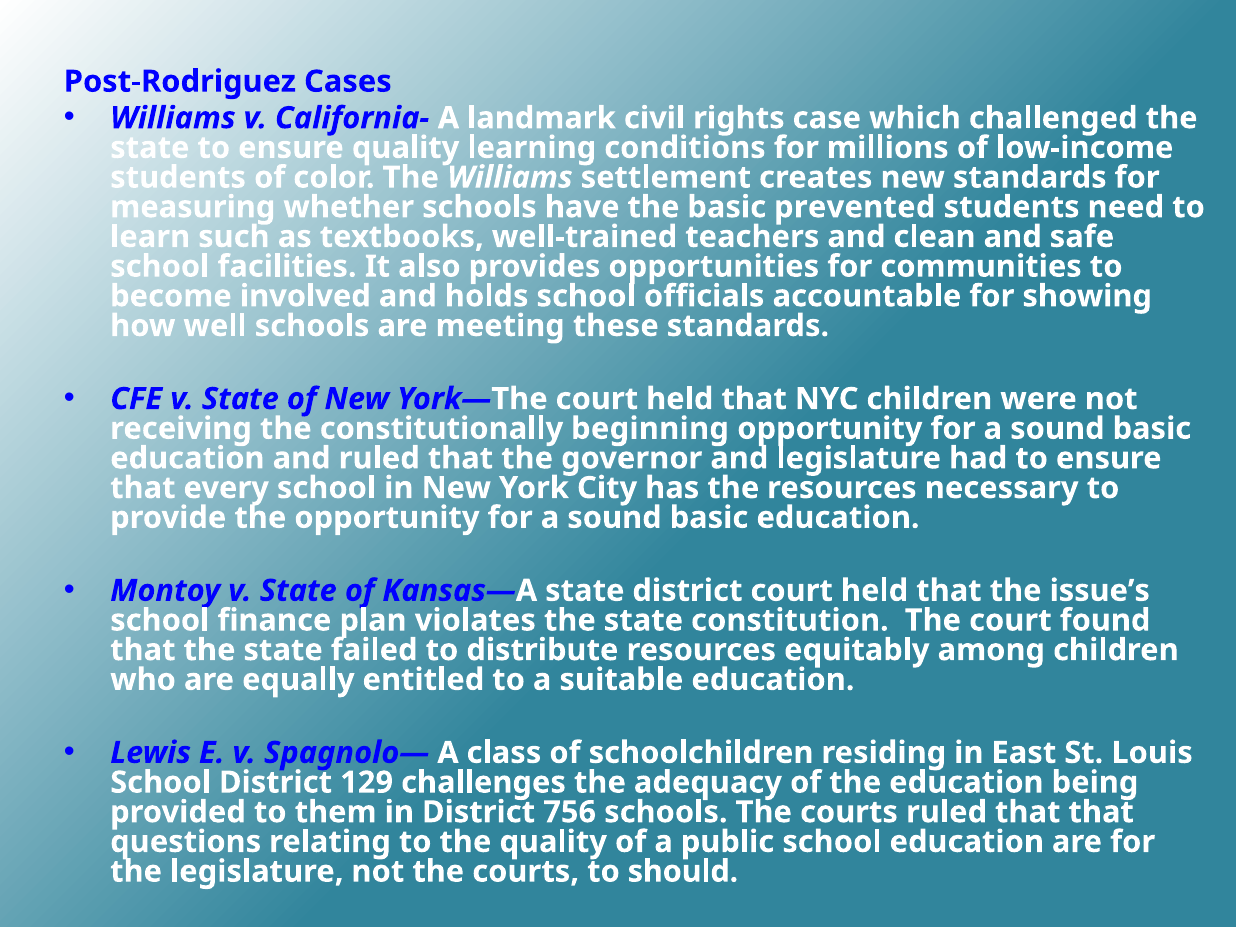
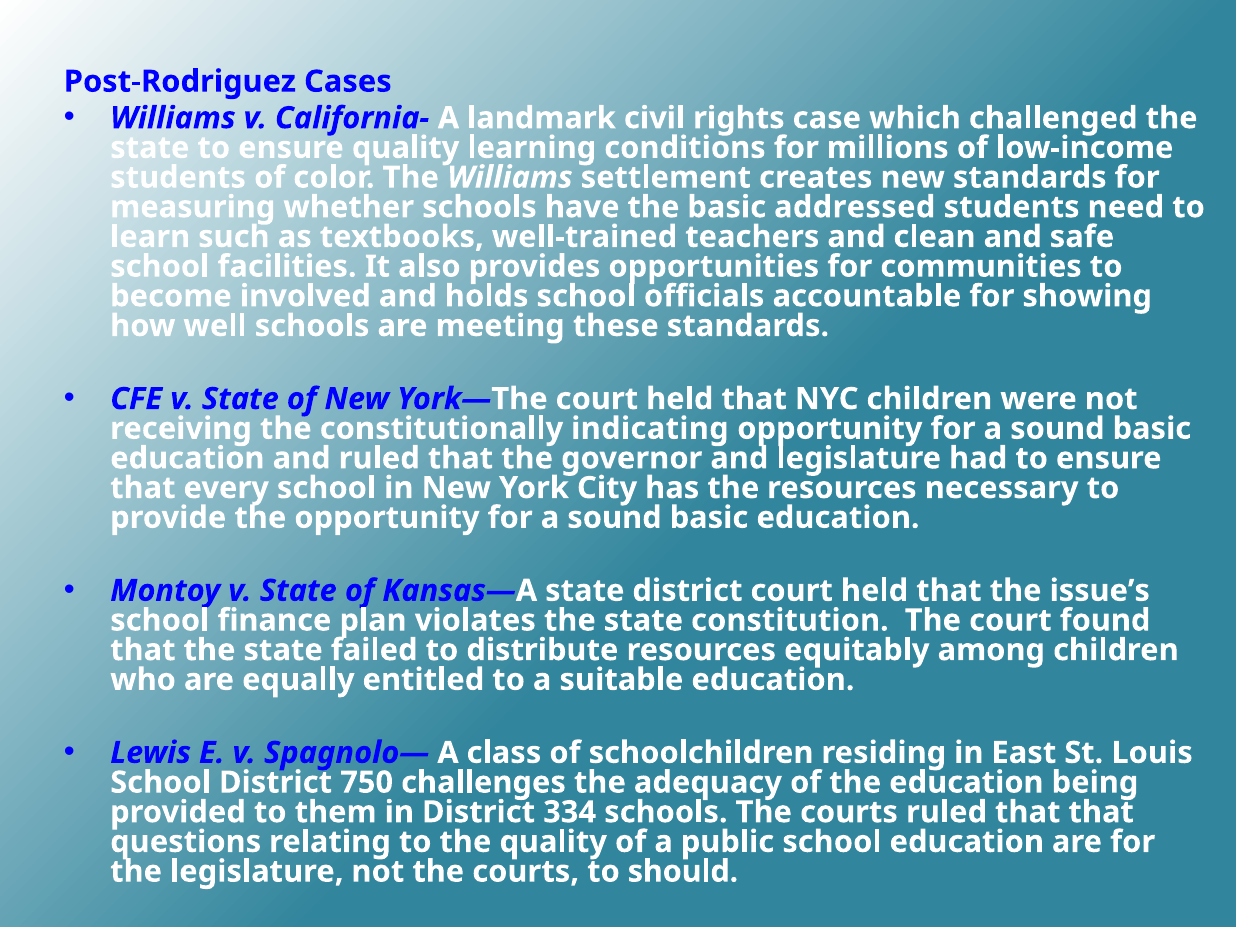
prevented: prevented -> addressed
beginning: beginning -> indicating
129: 129 -> 750
756: 756 -> 334
